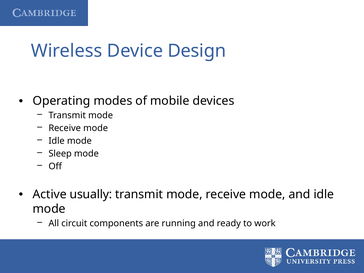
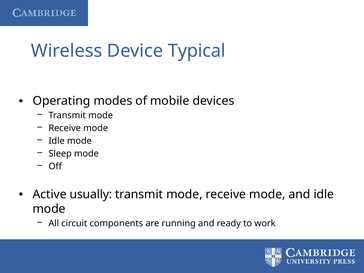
Design: Design -> Typical
